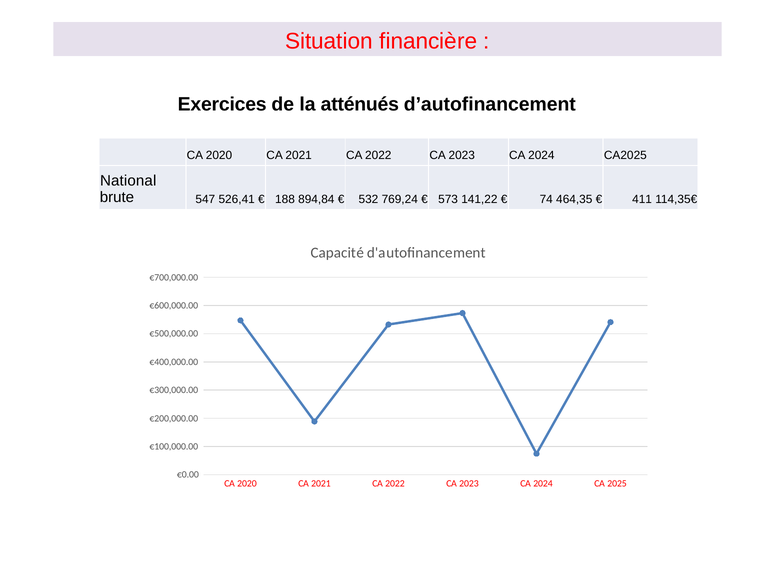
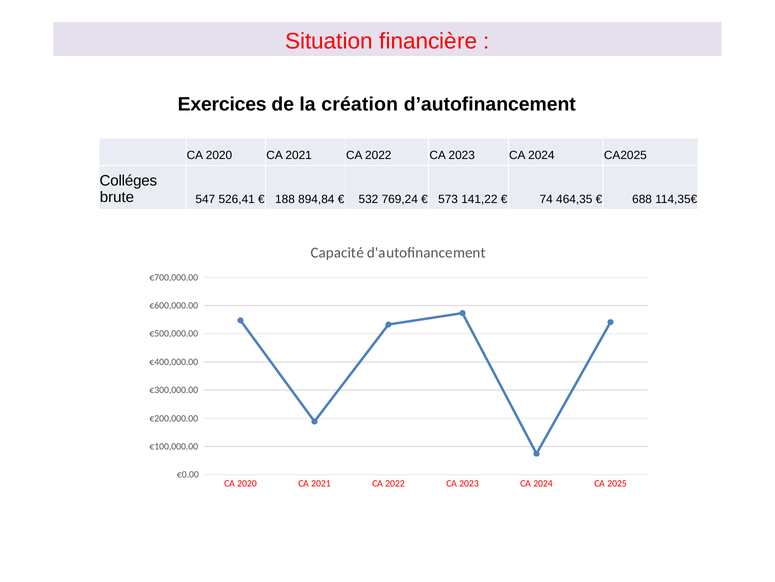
atténués: atténués -> création
National: National -> Colléges
411: 411 -> 688
